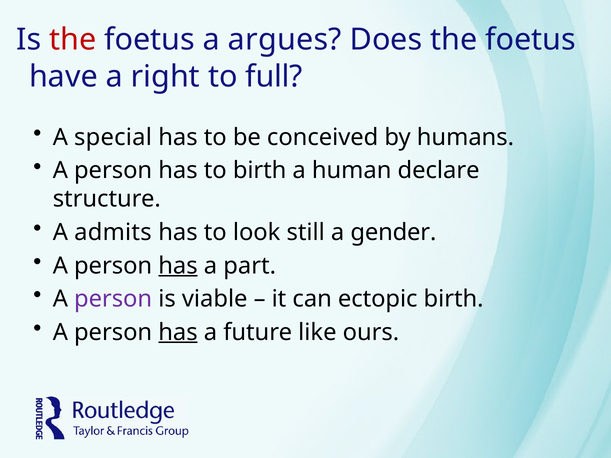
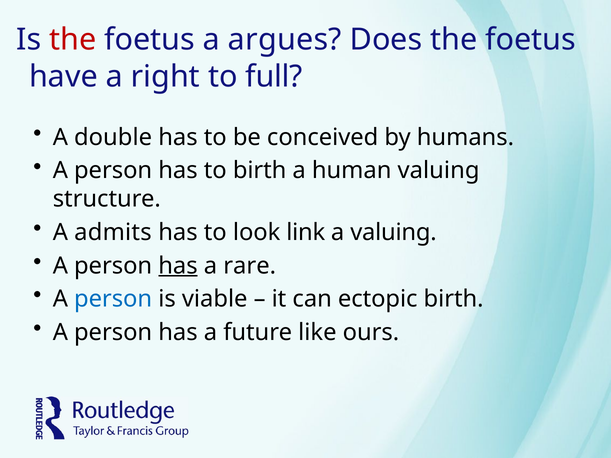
special: special -> double
human declare: declare -> valuing
still: still -> link
a gender: gender -> valuing
part: part -> rare
person at (113, 299) colour: purple -> blue
has at (178, 332) underline: present -> none
